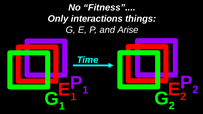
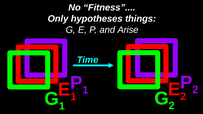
interactions: interactions -> hypotheses
